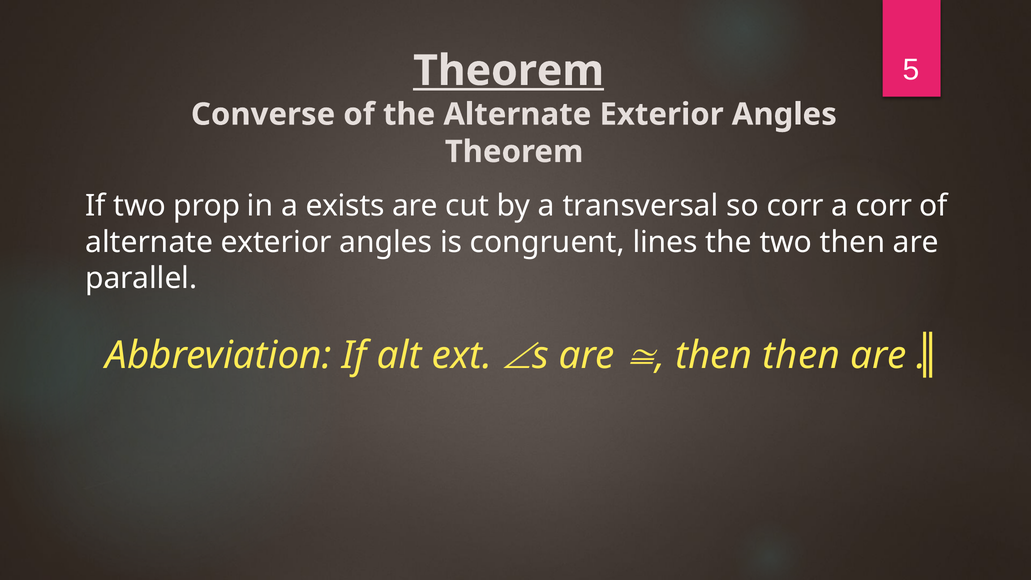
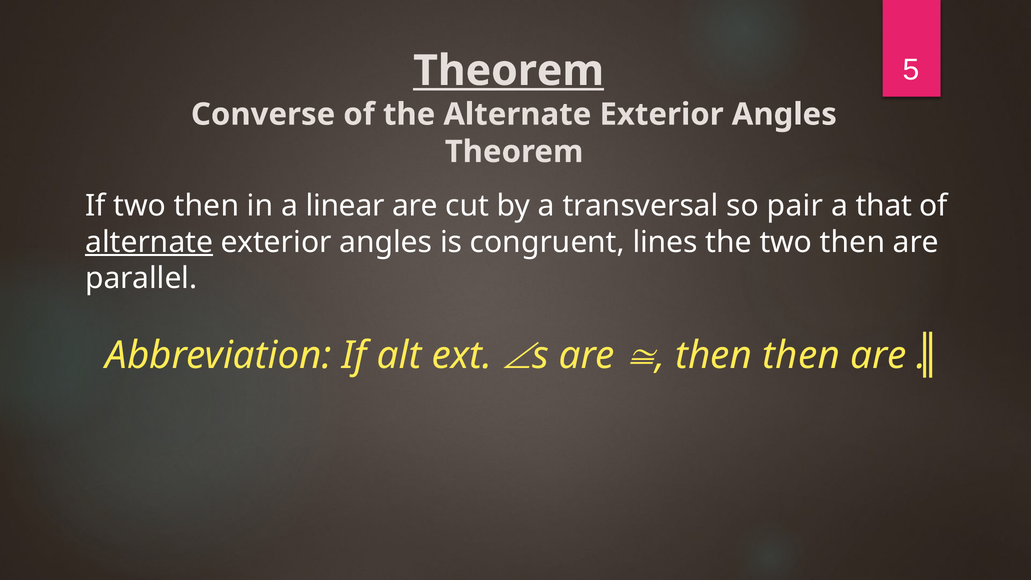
If two prop: prop -> then
exists: exists -> linear
so corr: corr -> pair
a corr: corr -> that
alternate at (149, 242) underline: none -> present
